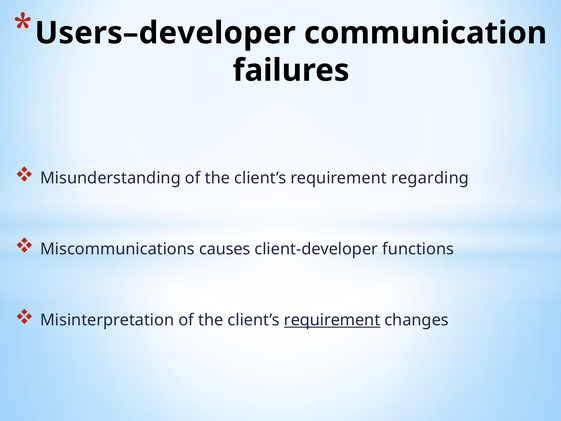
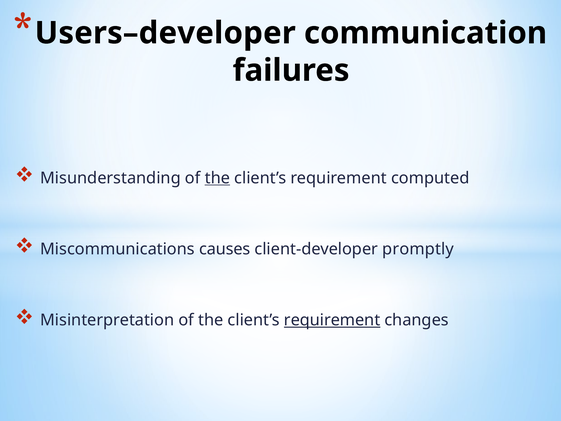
the at (217, 178) underline: none -> present
regarding: regarding -> computed
functions: functions -> promptly
